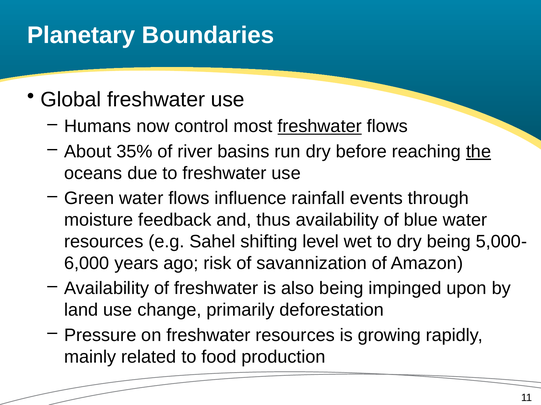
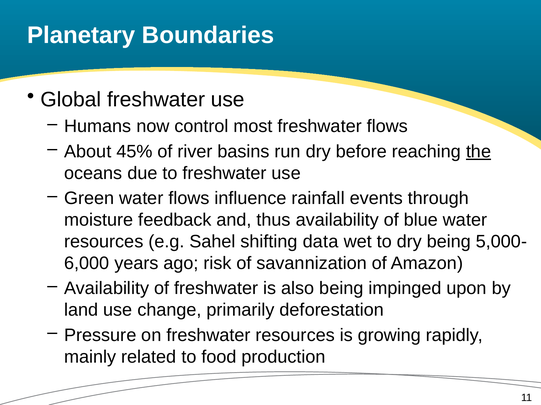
freshwater at (320, 127) underline: present -> none
35%: 35% -> 45%
level: level -> data
